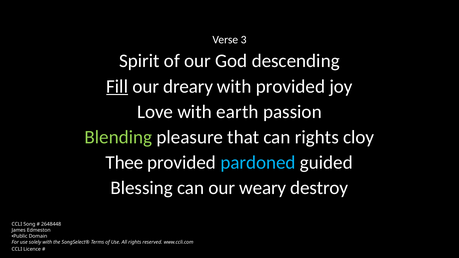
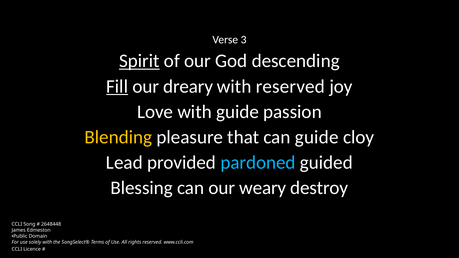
Spirit underline: none -> present
with provided: provided -> reserved
with earth: earth -> guide
Blending colour: light green -> yellow
can rights: rights -> guide
Thee: Thee -> Lead
